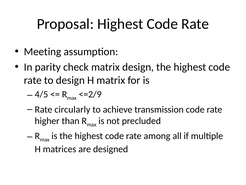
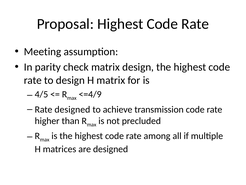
<=2/9: <=2/9 -> <=4/9
Rate circularly: circularly -> designed
